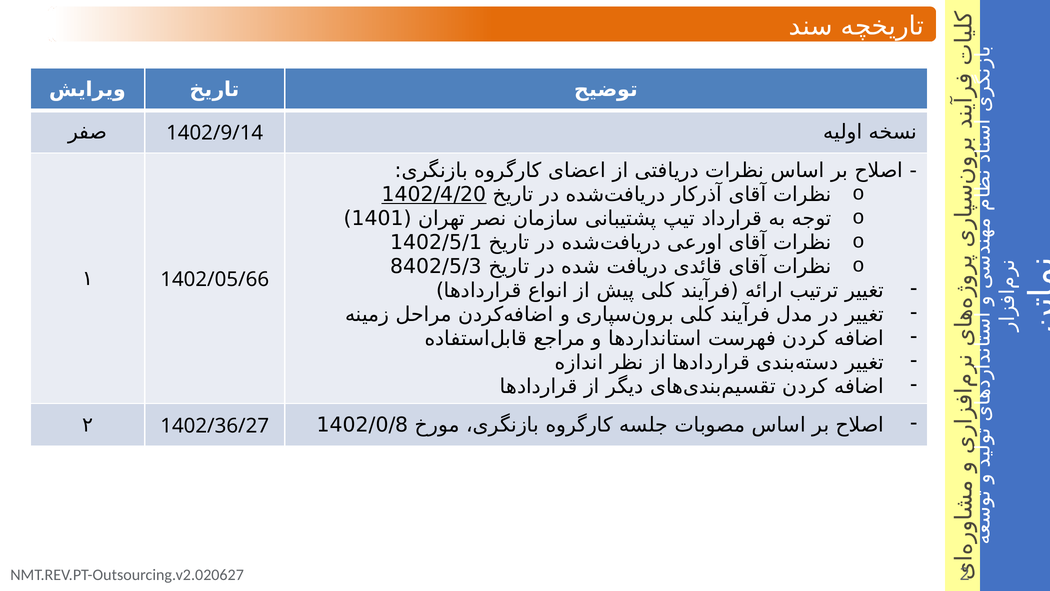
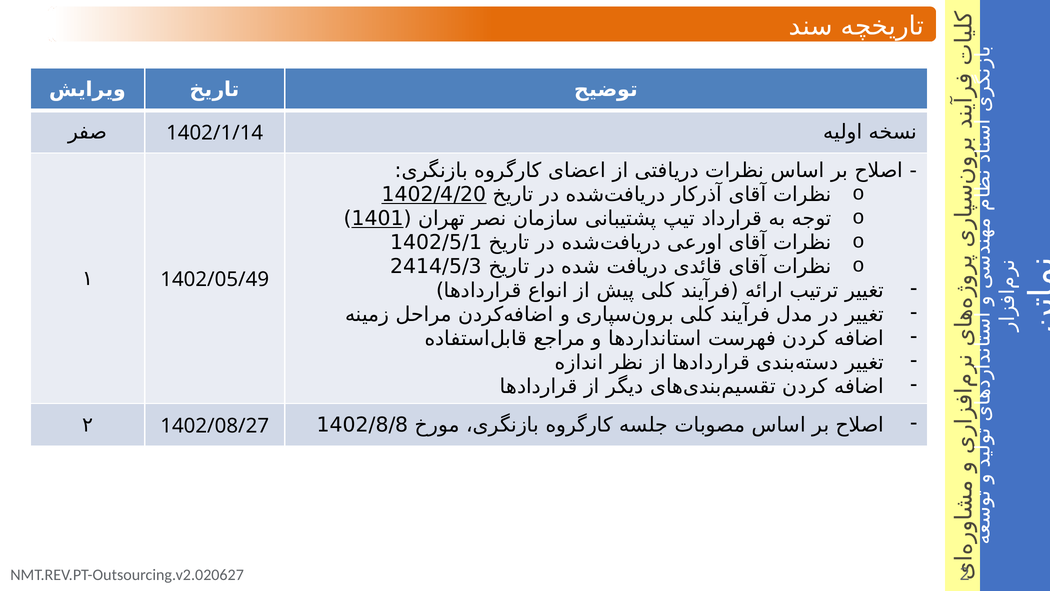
1402/9/14: 1402/9/14 -> 1402/1/14
1401 underline: none -> present
8402/5/3: 8402/5/3 -> 2414/5/3
1402/05/66: 1402/05/66 -> 1402/05/49
1402/36/27: 1402/36/27 -> 1402/08/27
1402/0/8: 1402/0/8 -> 1402/8/8
